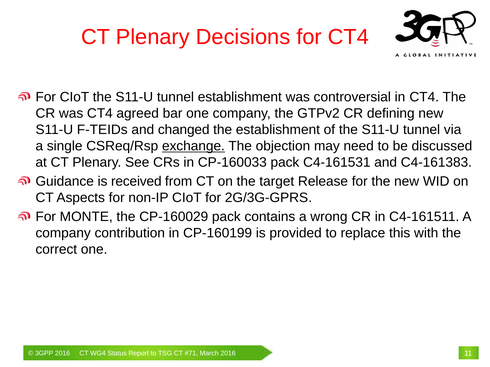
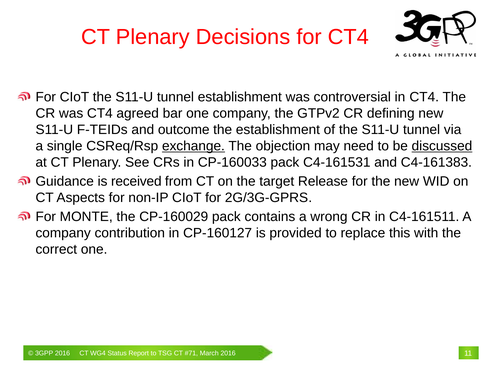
changed: changed -> outcome
discussed underline: none -> present
CP-160199: CP-160199 -> CP-160127
